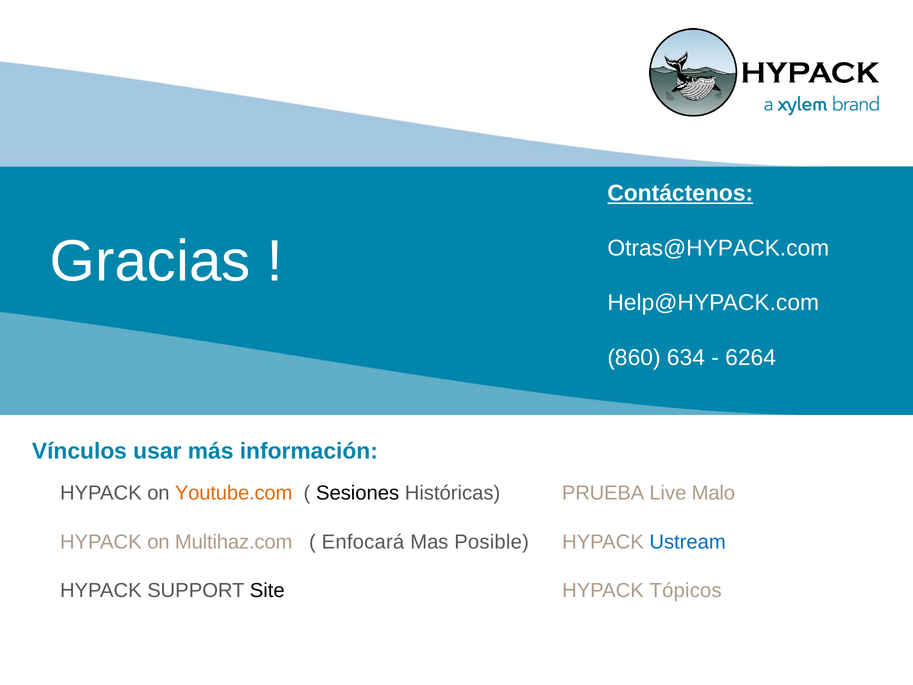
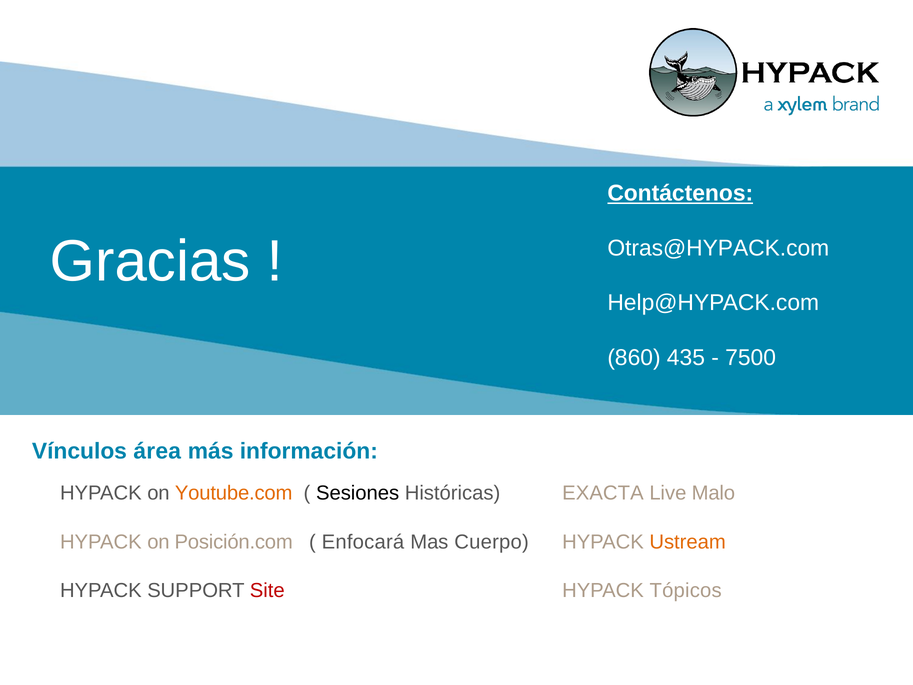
634: 634 -> 435
6264: 6264 -> 7500
usar: usar -> área
PRUEBA: PRUEBA -> EXACTA
Multihaz.com: Multihaz.com -> Posición.com
Posible: Posible -> Cuerpo
Ustream colour: blue -> orange
Site colour: black -> red
